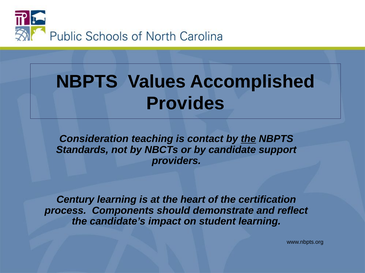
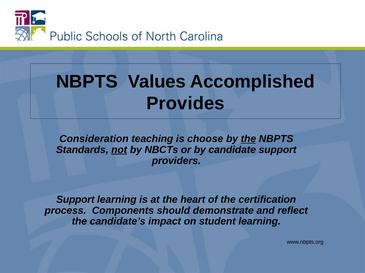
contact: contact -> choose
not underline: none -> present
Century at (75, 200): Century -> Support
